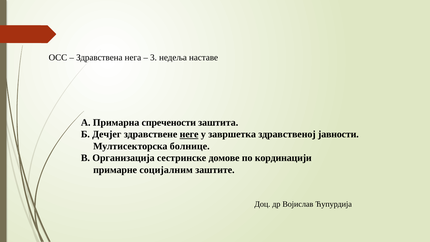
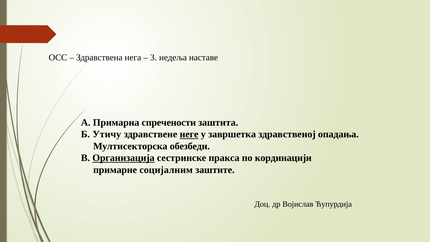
Дечјег: Дечјег -> Утичу
јавности: јавности -> опадања
болнице: болнице -> обезбеди
Организација underline: none -> present
домове: домове -> пракса
